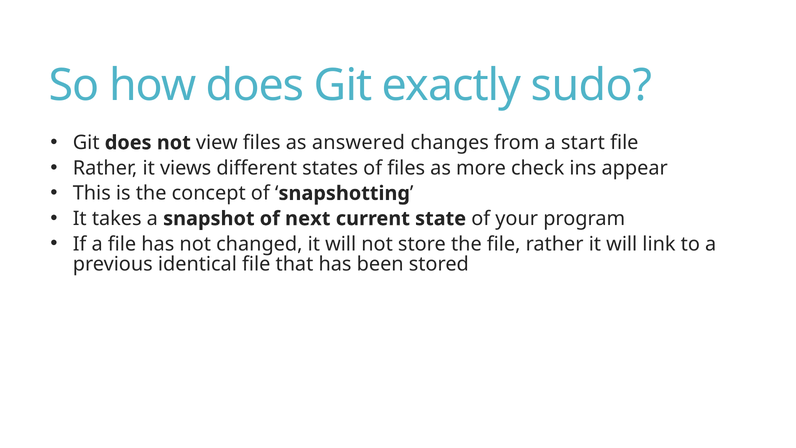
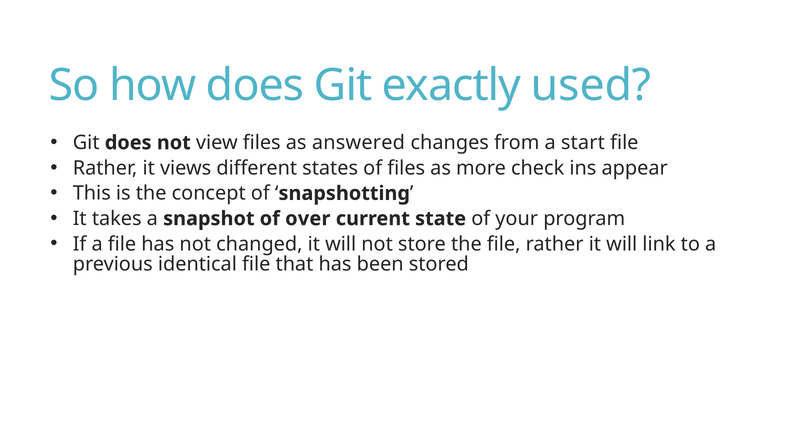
sudo: sudo -> used
next: next -> over
